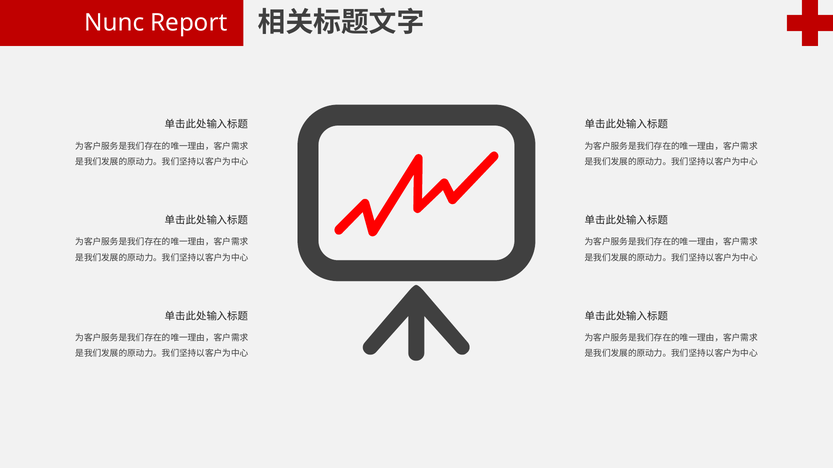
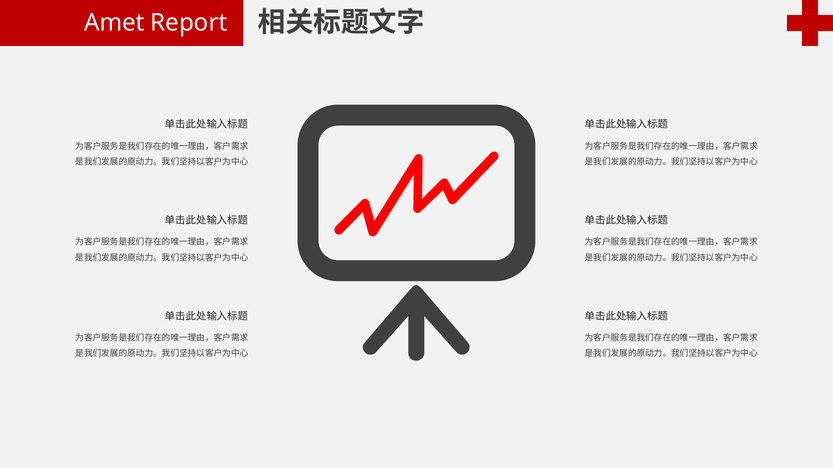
Nunc: Nunc -> Amet
